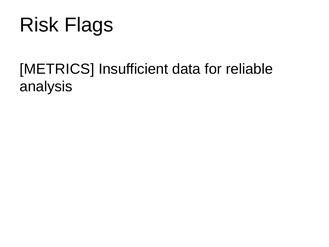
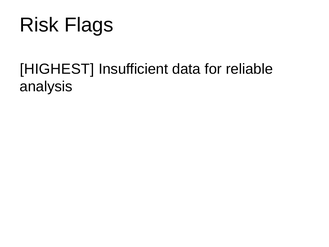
METRICS: METRICS -> HIGHEST
